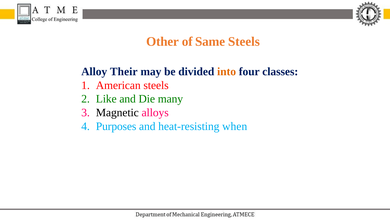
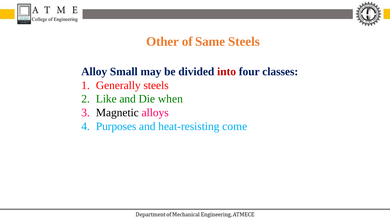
Their: Their -> Small
into colour: orange -> red
American: American -> Generally
many: many -> when
when: when -> come
